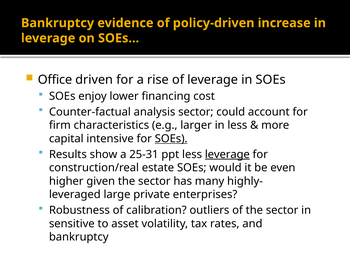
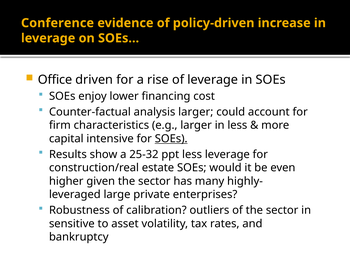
Bankruptcy at (58, 23): Bankruptcy -> Conference
analysis sector: sector -> larger
25-31: 25-31 -> 25-32
leverage at (227, 155) underline: present -> none
